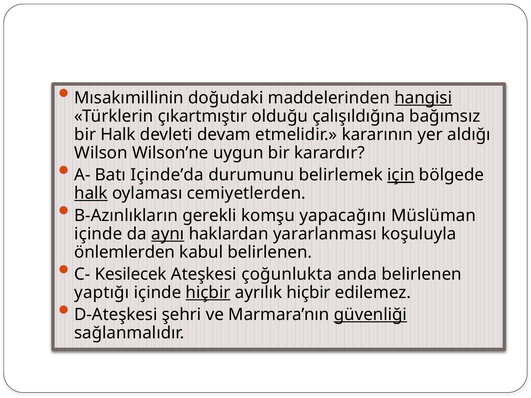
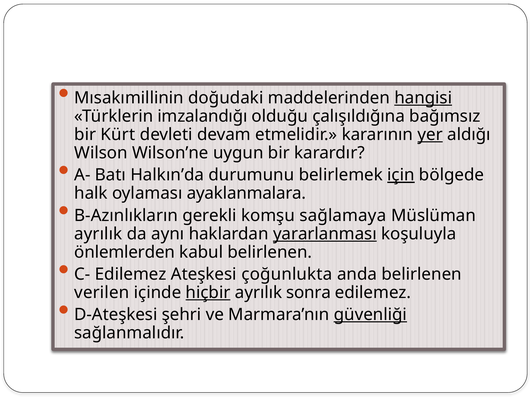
çıkartmıştır: çıkartmıştır -> imzalandığı
bir Halk: Halk -> Kürt
yer underline: none -> present
Içinde’da: Içinde’da -> Halkın’da
halk at (91, 193) underline: present -> none
cemiyetlerden: cemiyetlerden -> ayaklanmalara
yapacağını: yapacağını -> sağlamaya
içinde at (98, 234): içinde -> ayrılık
aynı underline: present -> none
yararlanması underline: none -> present
C- Kesilecek: Kesilecek -> Edilemez
yaptığı: yaptığı -> verilen
ayrılık hiçbir: hiçbir -> sonra
